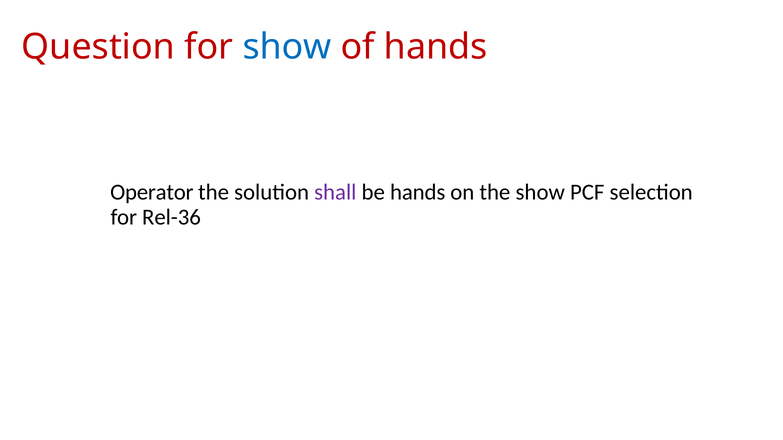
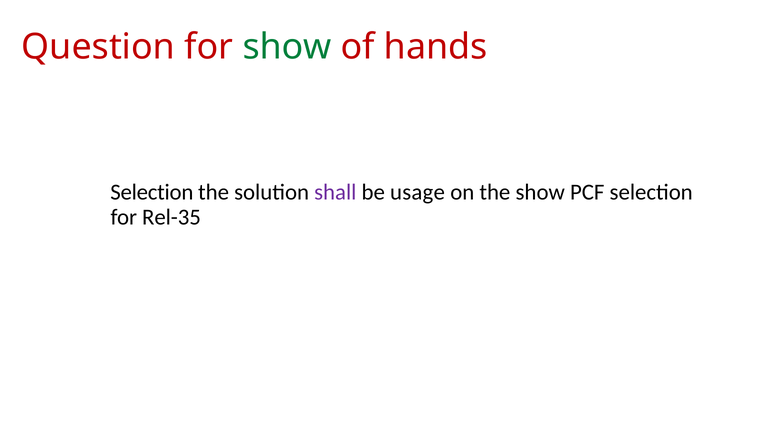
show at (287, 47) colour: blue -> green
Operator at (152, 193): Operator -> Selection
be hands: hands -> usage
Rel-36: Rel-36 -> Rel-35
